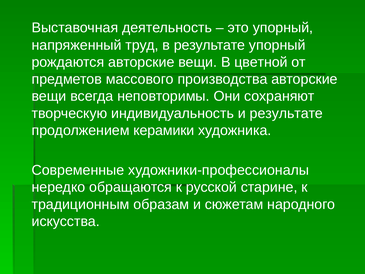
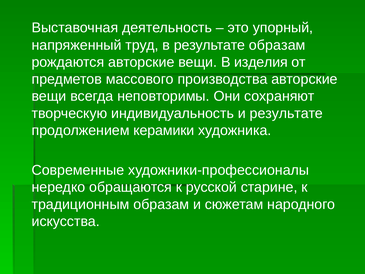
результате упорный: упорный -> образам
цветной: цветной -> изделия
